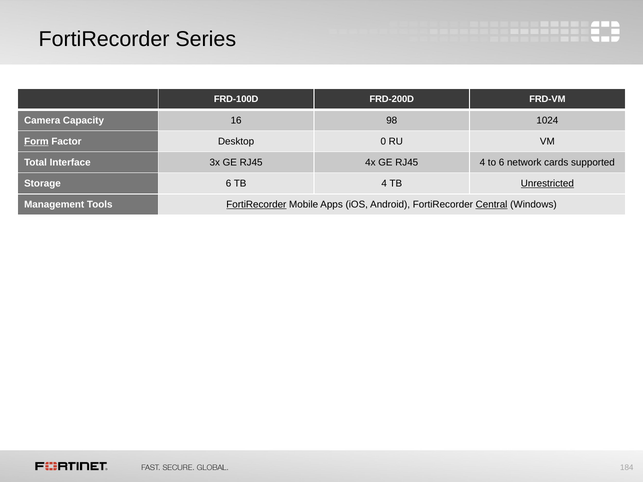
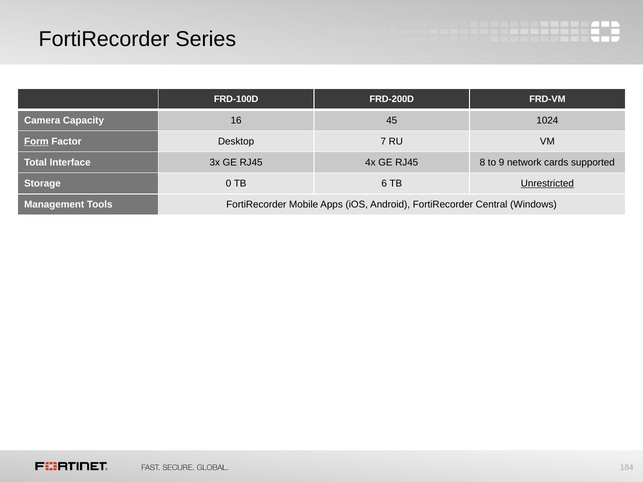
98: 98 -> 45
0: 0 -> 7
RJ45 4: 4 -> 8
to 6: 6 -> 9
Storage 6: 6 -> 0
TB 4: 4 -> 6
FortiRecorder at (256, 205) underline: present -> none
Central underline: present -> none
